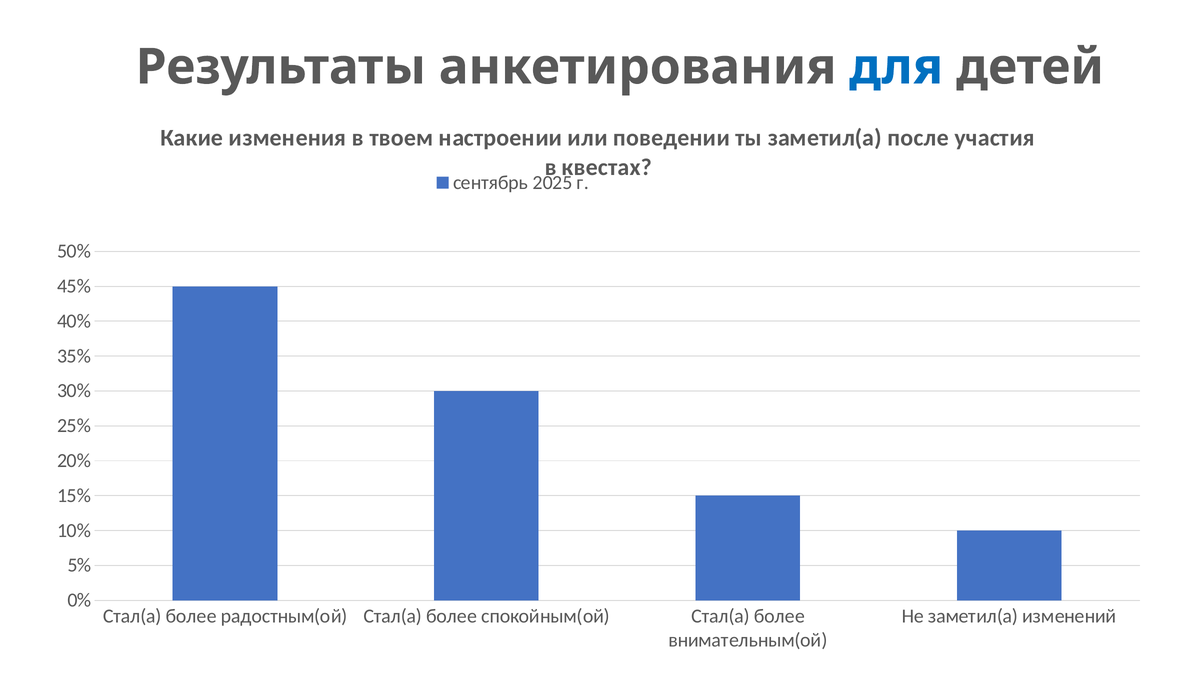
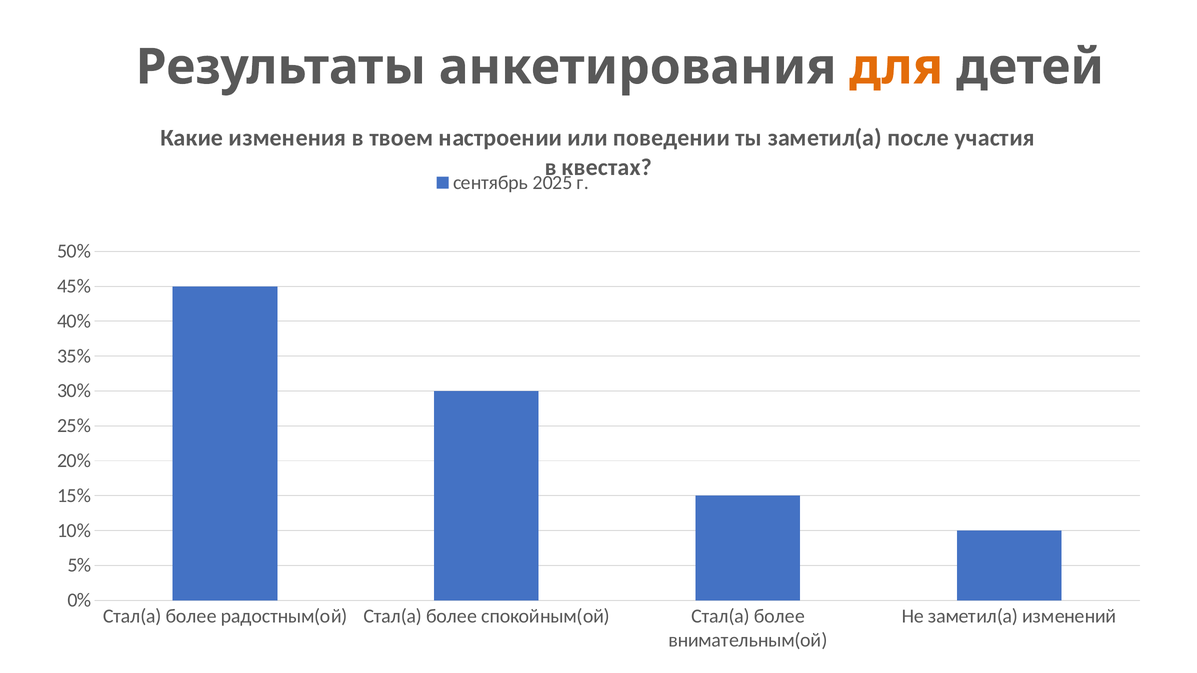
для colour: blue -> orange
